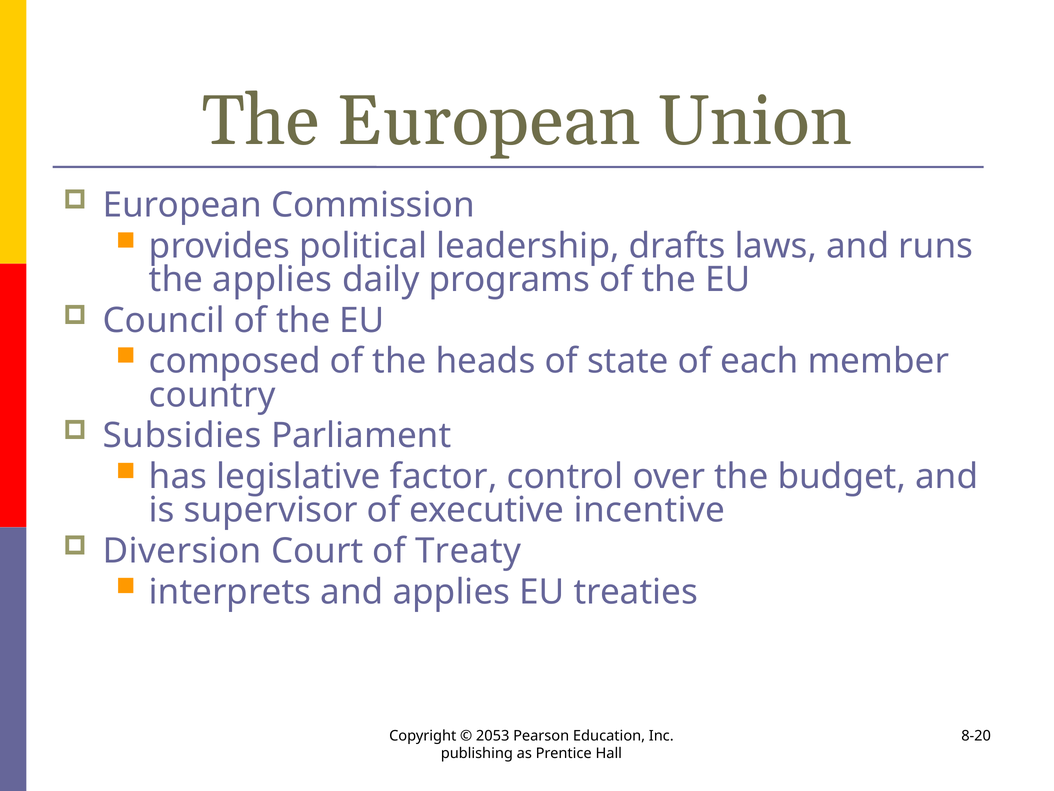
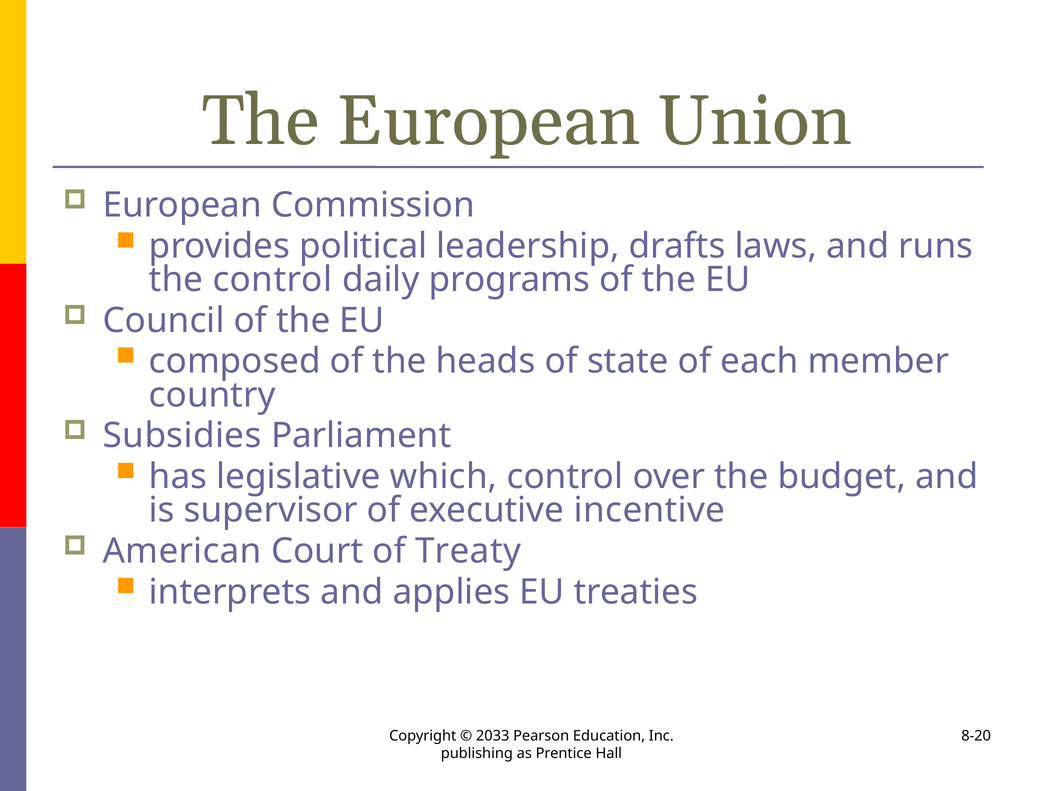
the applies: applies -> control
factor: factor -> which
Diversion: Diversion -> American
2053: 2053 -> 2033
